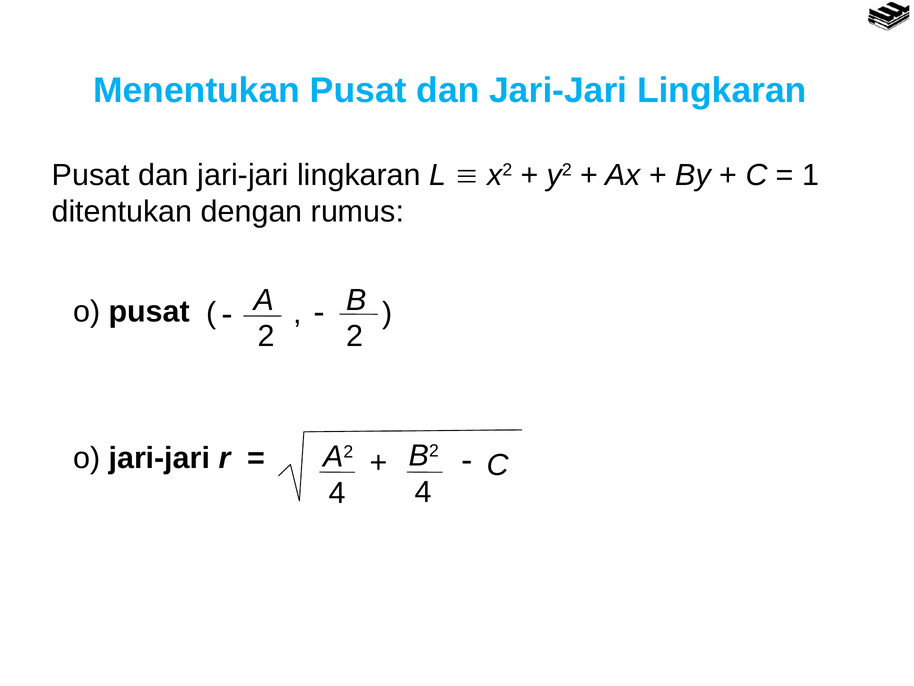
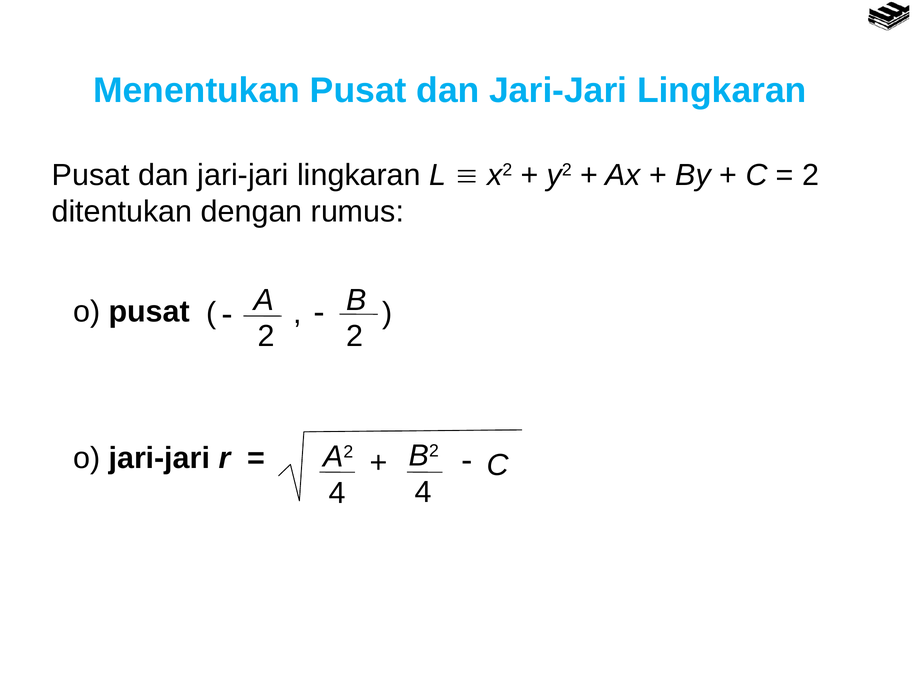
1 at (811, 175): 1 -> 2
